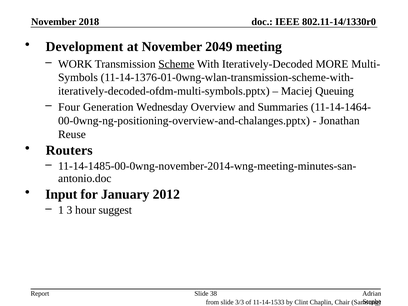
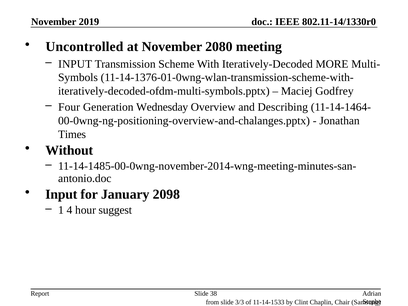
2018: 2018 -> 2019
Development: Development -> Uncontrolled
2049: 2049 -> 2080
WORK at (75, 64): WORK -> INPUT
Scheme underline: present -> none
Queuing: Queuing -> Godfrey
Summaries: Summaries -> Describing
Reuse: Reuse -> Times
Routers: Routers -> Without
2012: 2012 -> 2098
3: 3 -> 4
